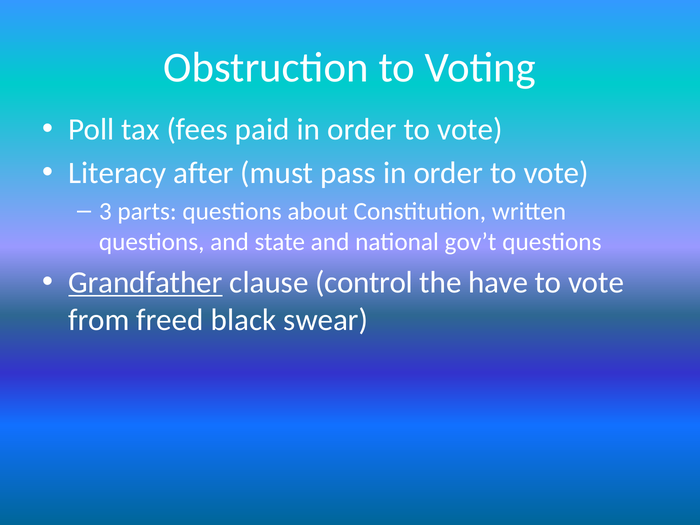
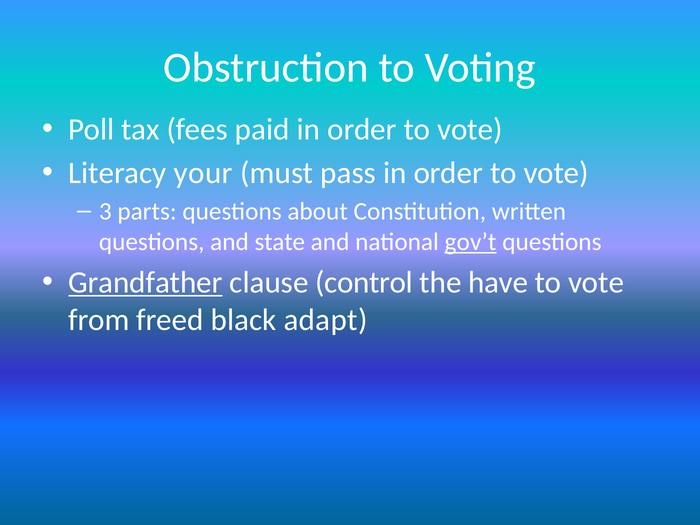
after: after -> your
gov’t underline: none -> present
swear: swear -> adapt
